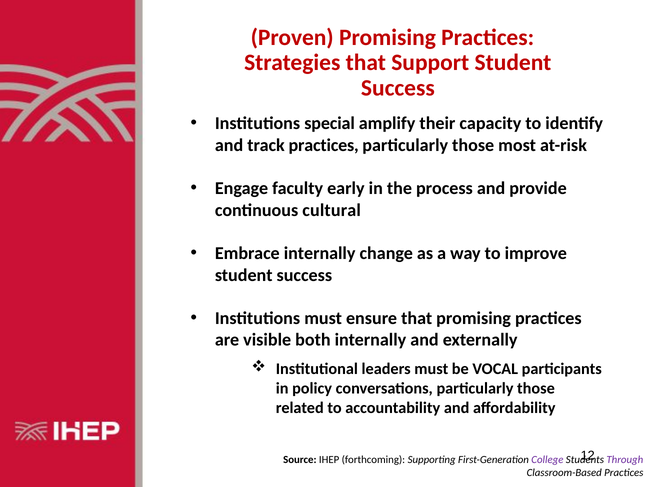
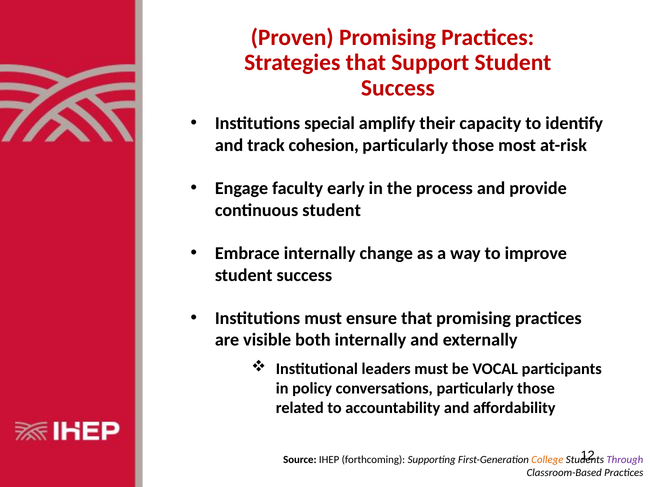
track practices: practices -> cohesion
continuous cultural: cultural -> student
College colour: purple -> orange
